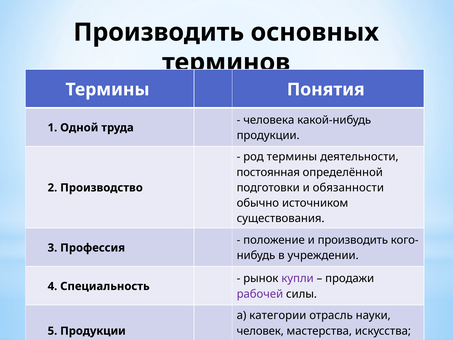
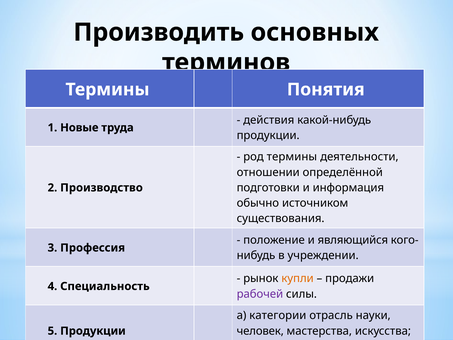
человека: человека -> действия
Одной: Одной -> Новые
постоянная: постоянная -> отношении
обязанности: обязанности -> информация
и производить: производить -> являющийся
купли colour: purple -> orange
